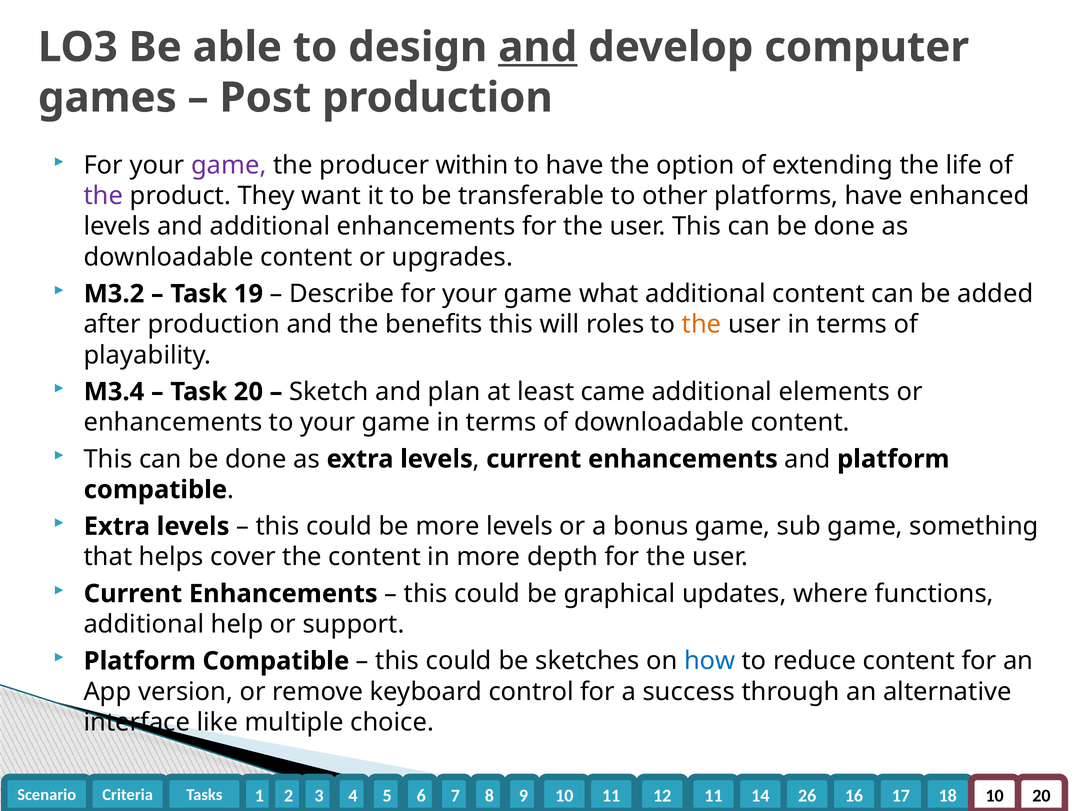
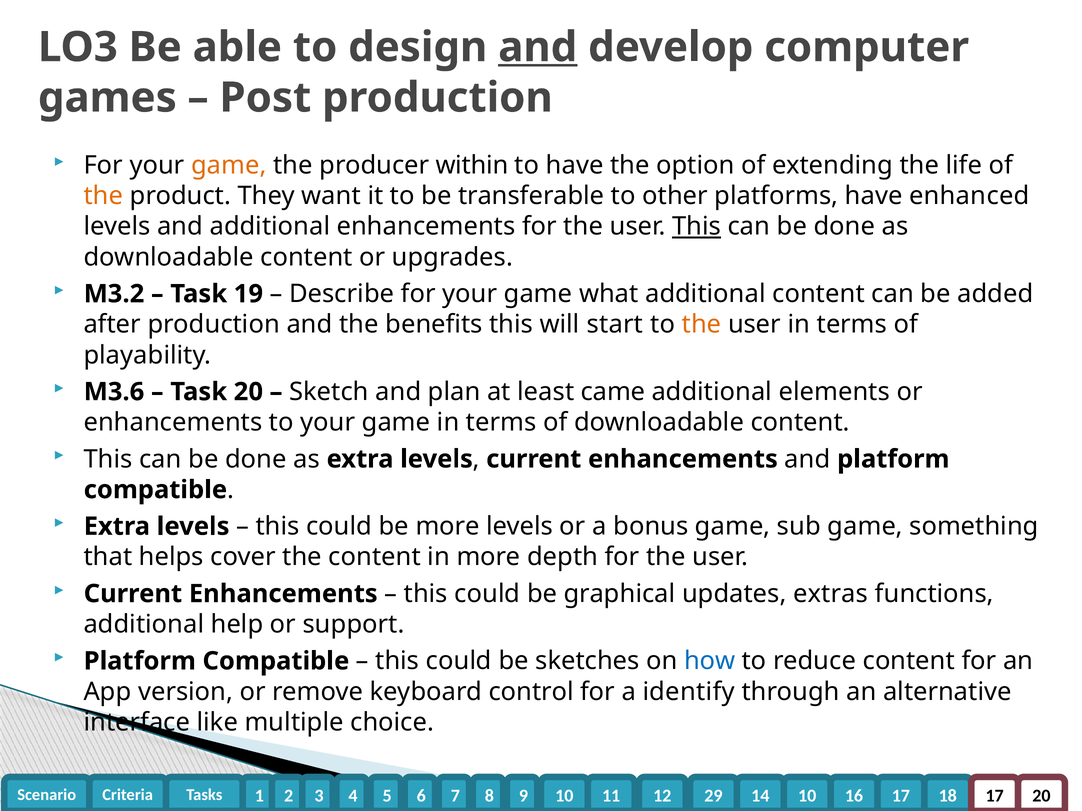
game at (229, 165) colour: purple -> orange
the at (103, 196) colour: purple -> orange
This at (697, 227) underline: none -> present
roles: roles -> start
M3.4: M3.4 -> M3.6
where: where -> extras
success: success -> identify
12 11: 11 -> 29
14 26: 26 -> 10
18 10: 10 -> 17
